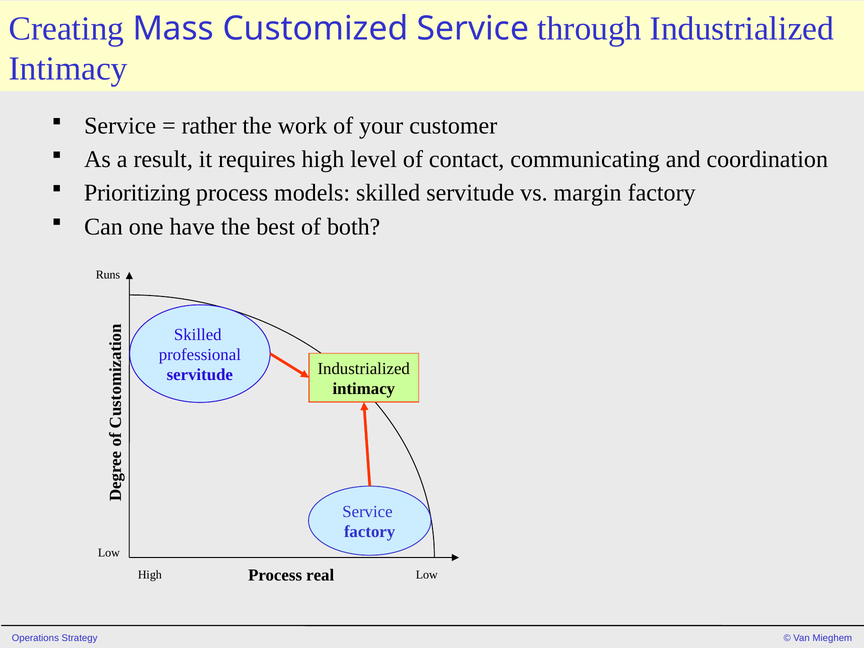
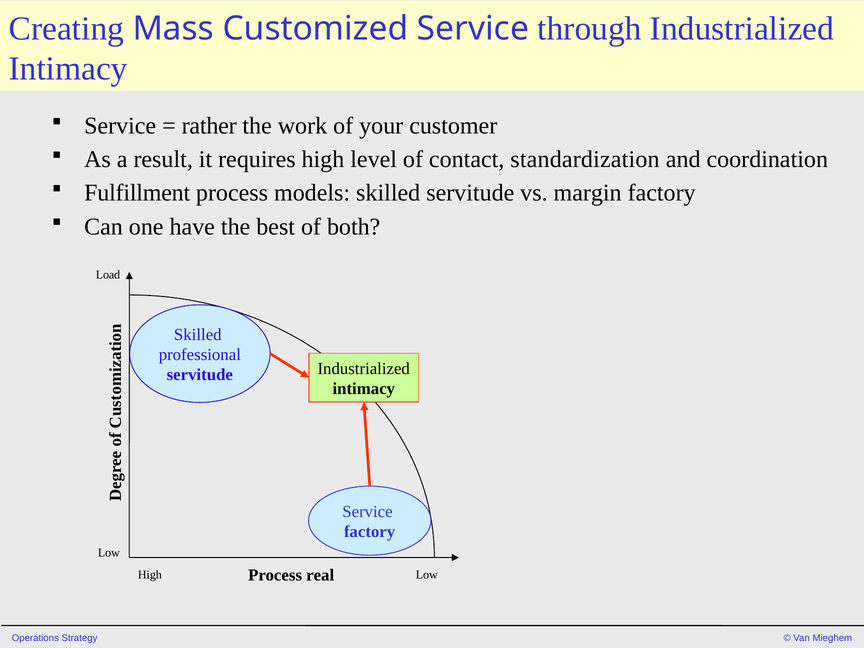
communicating: communicating -> standardization
Prioritizing: Prioritizing -> Fulfillment
Runs: Runs -> Load
